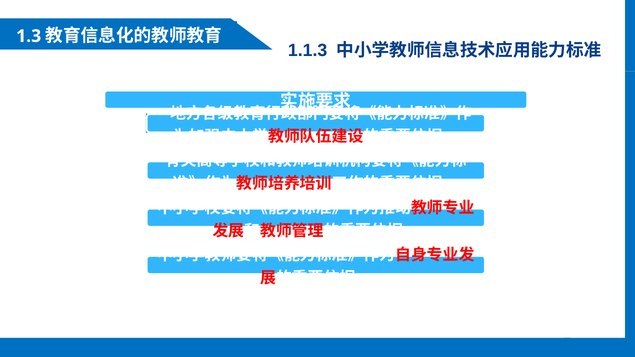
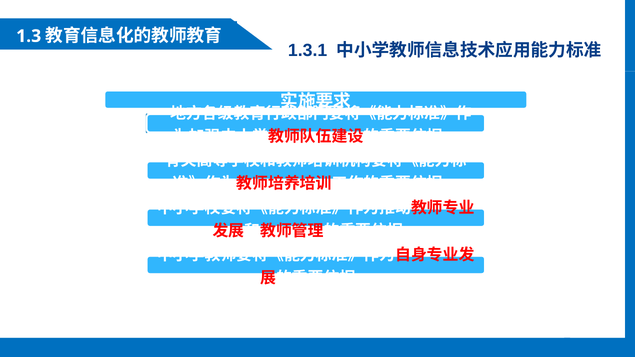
1.1.3: 1.1.3 -> 1.3.1
